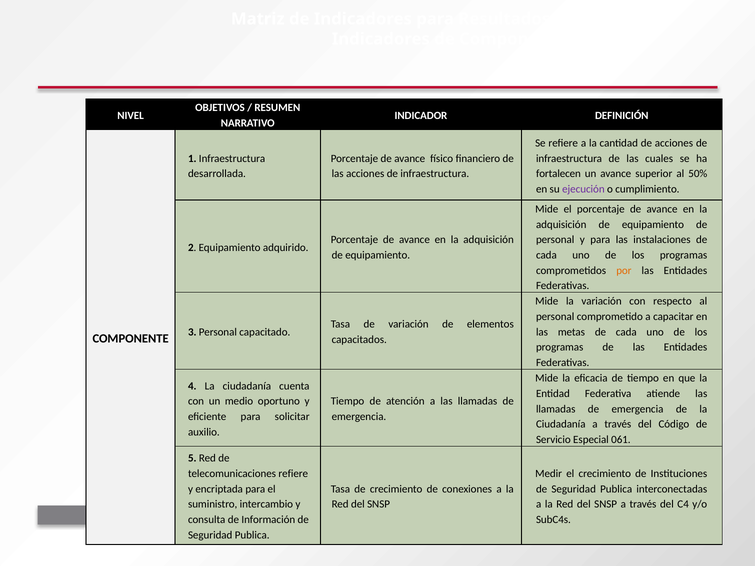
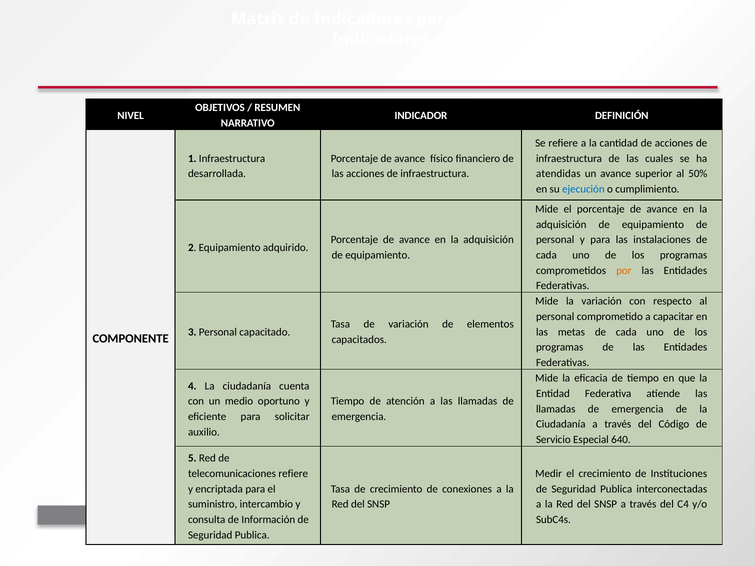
fortalecen: fortalecen -> atendidas
ejecución colour: purple -> blue
061: 061 -> 640
